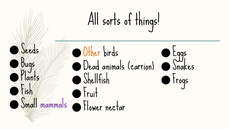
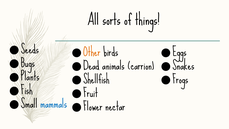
mammals colour: purple -> blue
